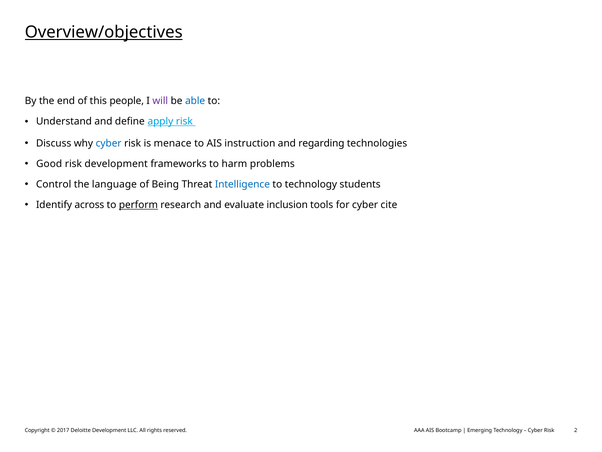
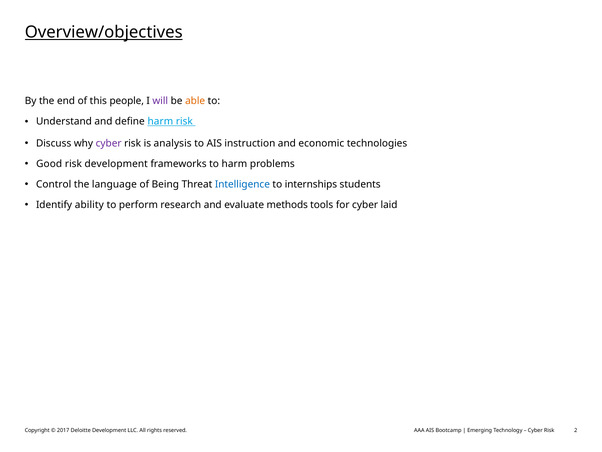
able colour: blue -> orange
define apply: apply -> harm
cyber at (109, 143) colour: blue -> purple
menace: menace -> analysis
regarding: regarding -> economic
to technology: technology -> internships
across: across -> ability
perform underline: present -> none
inclusion: inclusion -> methods
cite: cite -> laid
